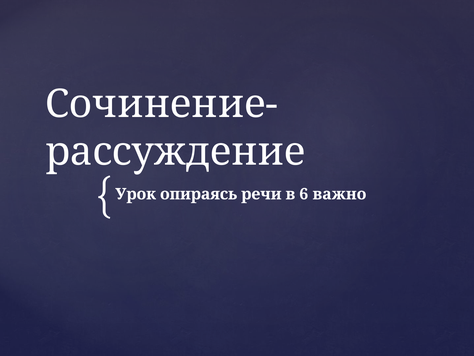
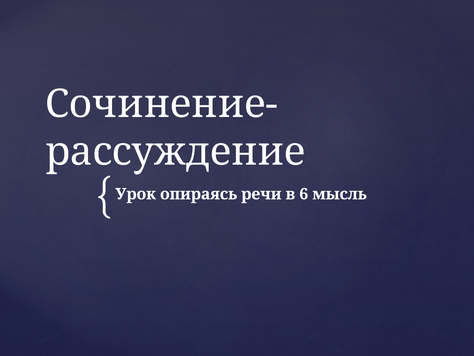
важно: важно -> мысль
